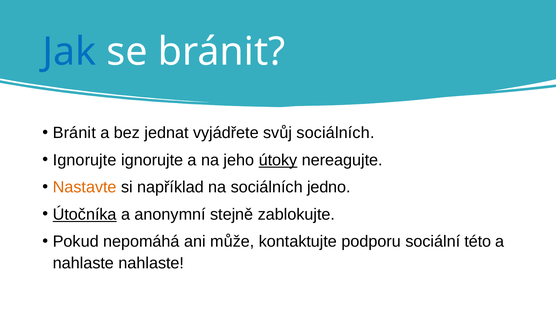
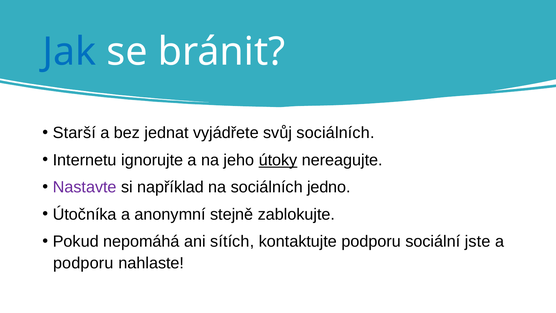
Bránit at (74, 133): Bránit -> Starší
Ignorujte at (85, 160): Ignorujte -> Internetu
Nastavte colour: orange -> purple
Útočníka underline: present -> none
může: může -> sítích
této: této -> jste
nahlaste at (83, 263): nahlaste -> podporu
